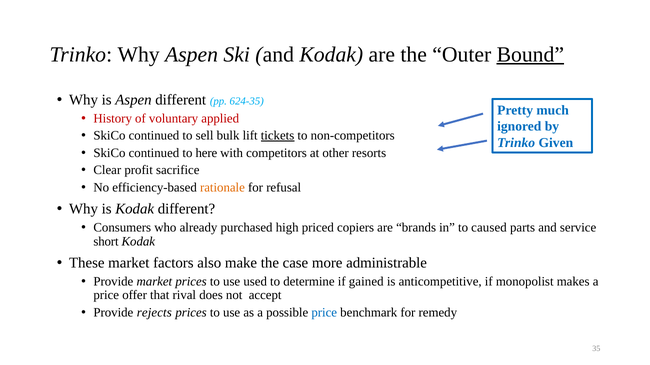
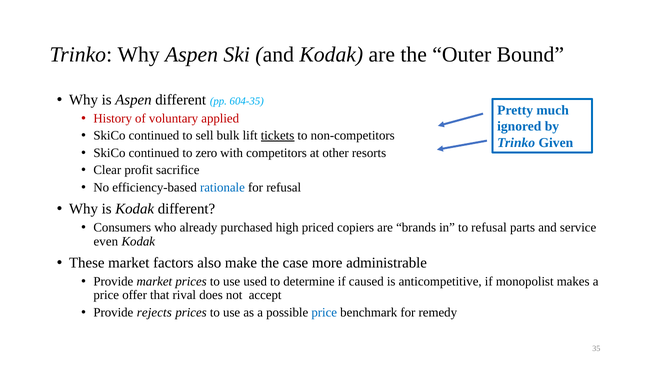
Bound underline: present -> none
624-35: 624-35 -> 604-35
here: here -> zero
rationale colour: orange -> blue
to caused: caused -> refusal
short: short -> even
gained: gained -> caused
